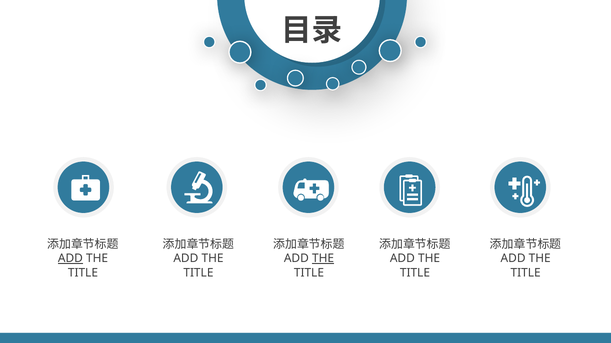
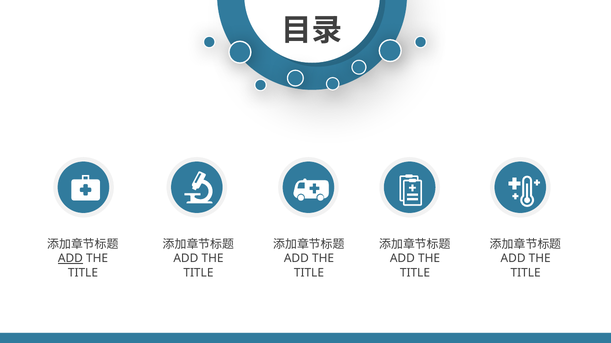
THE at (323, 259) underline: present -> none
